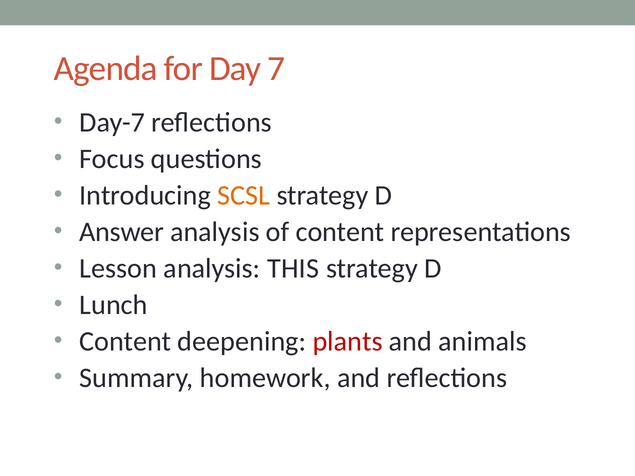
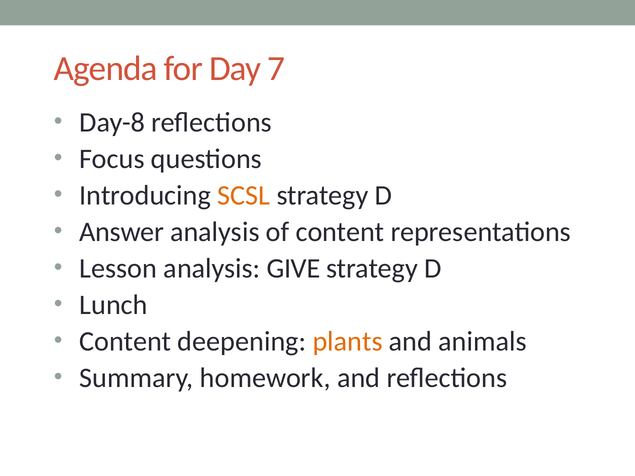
Day-7: Day-7 -> Day-8
THIS: THIS -> GIVE
plants colour: red -> orange
